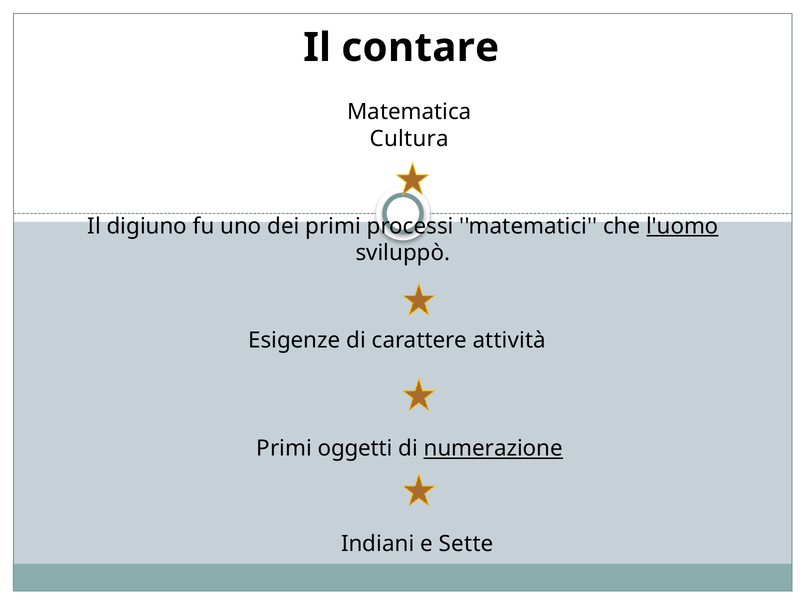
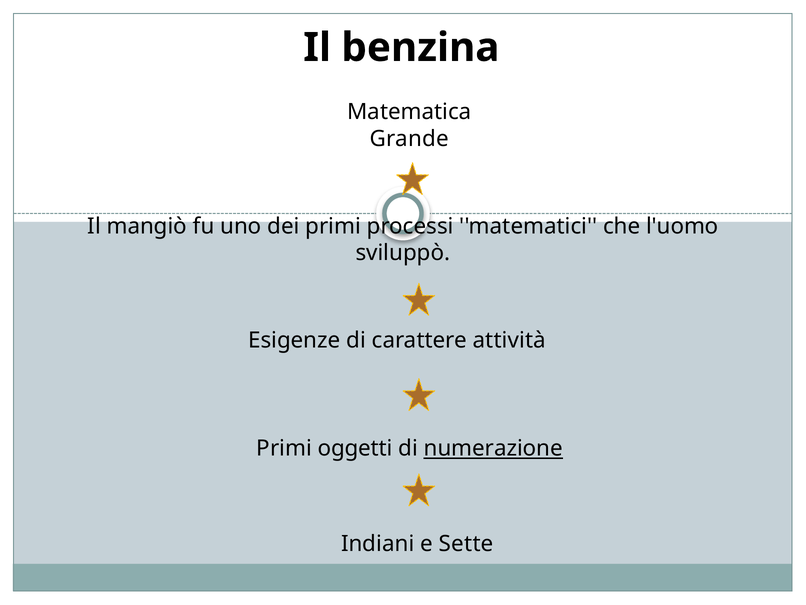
contare: contare -> benzina
Cultura: Cultura -> Grande
digiuno: digiuno -> mangiò
l'uomo underline: present -> none
